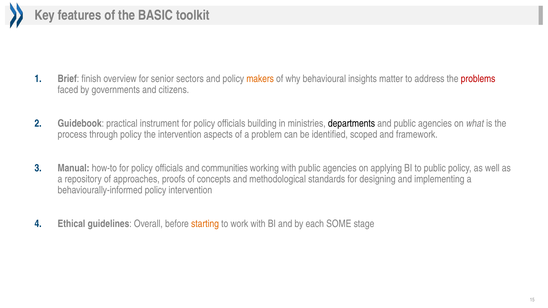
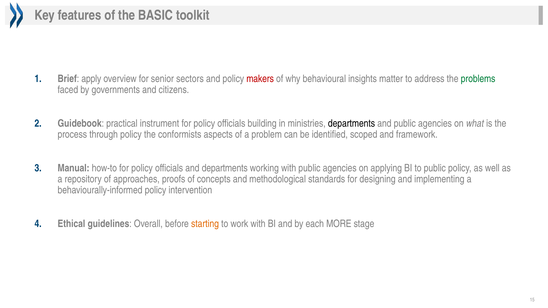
finish: finish -> apply
makers colour: orange -> red
problems colour: red -> green
the intervention: intervention -> conformists
and communities: communities -> departments
SOME: SOME -> MORE
